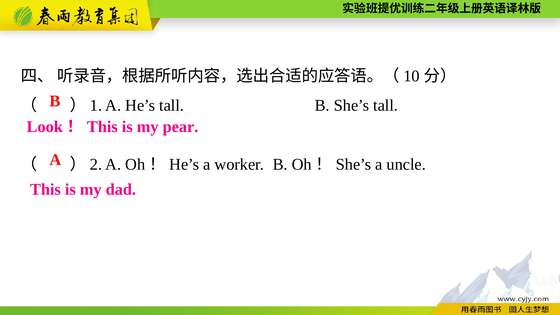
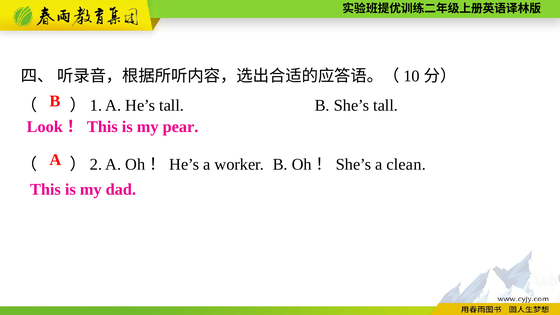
uncle: uncle -> clean
